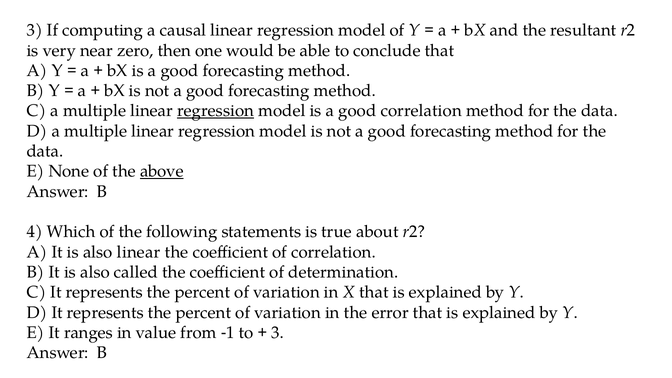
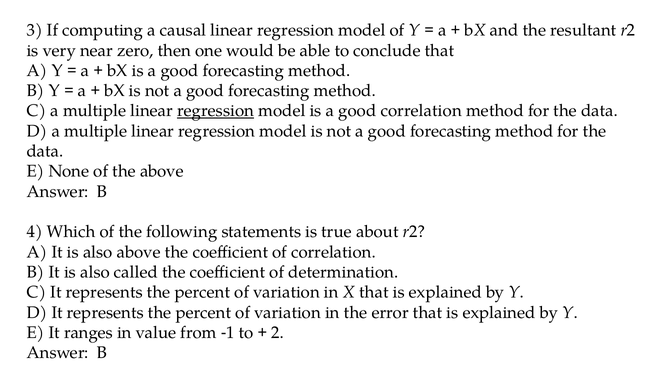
above at (162, 171) underline: present -> none
also linear: linear -> above
3 at (278, 333): 3 -> 2
